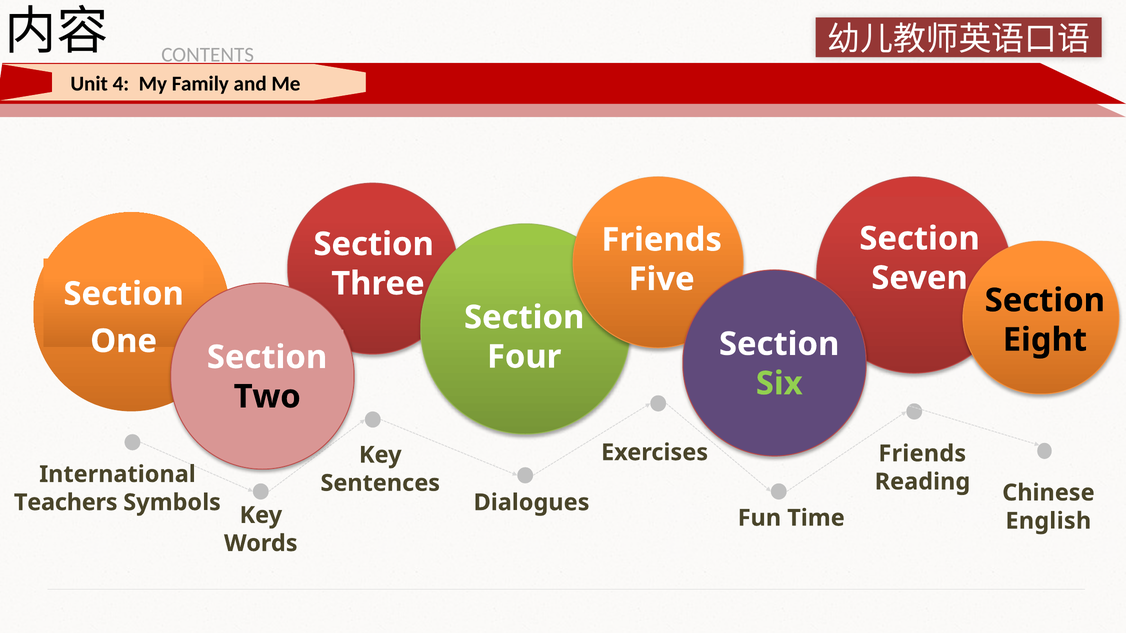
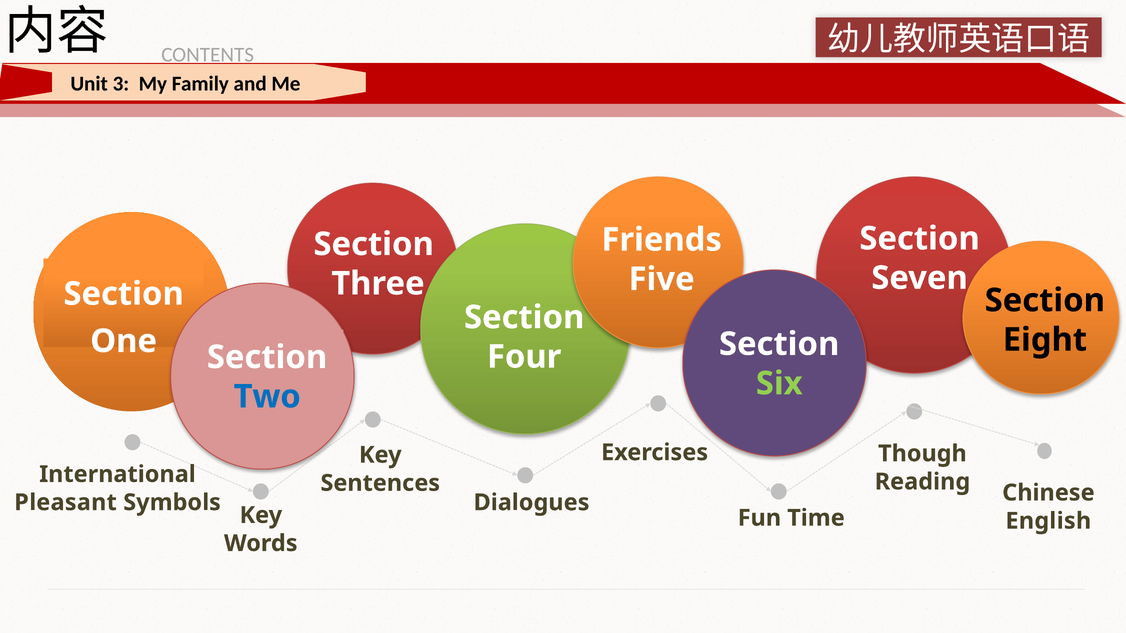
4: 4 -> 3
Two colour: black -> blue
Friends at (922, 454): Friends -> Though
Teachers: Teachers -> Pleasant
